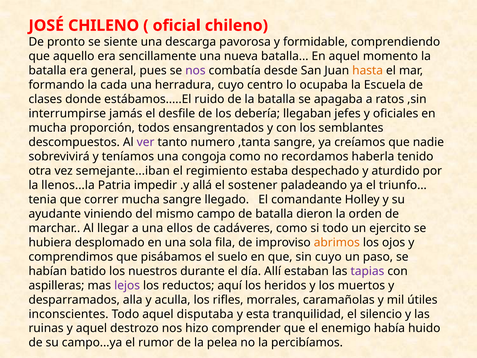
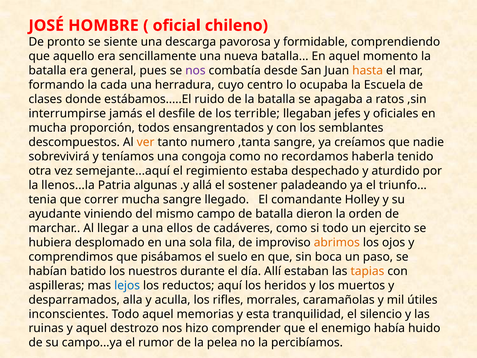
JOSÉ CHILENO: CHILENO -> HOMBRE
debería: debería -> terrible
ver colour: purple -> orange
semejante...iban: semejante...iban -> semejante...aquí
impedir: impedir -> algunas
sin cuyo: cuyo -> boca
tapias colour: purple -> orange
lejos colour: purple -> blue
disputaba: disputaba -> memorias
